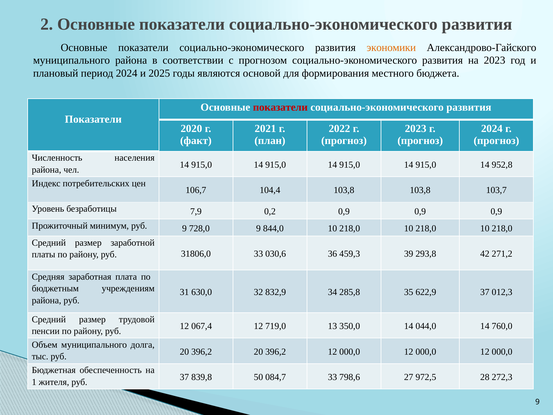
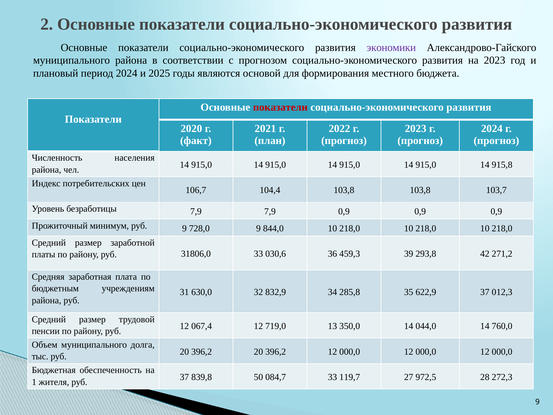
экономики colour: orange -> purple
952,8: 952,8 -> 915,8
7,9 0,2: 0,2 -> 7,9
798,6: 798,6 -> 119,7
